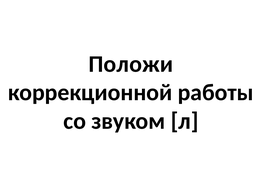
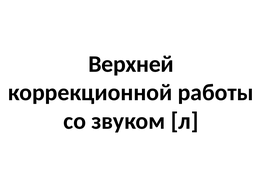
Положи: Положи -> Верхней
